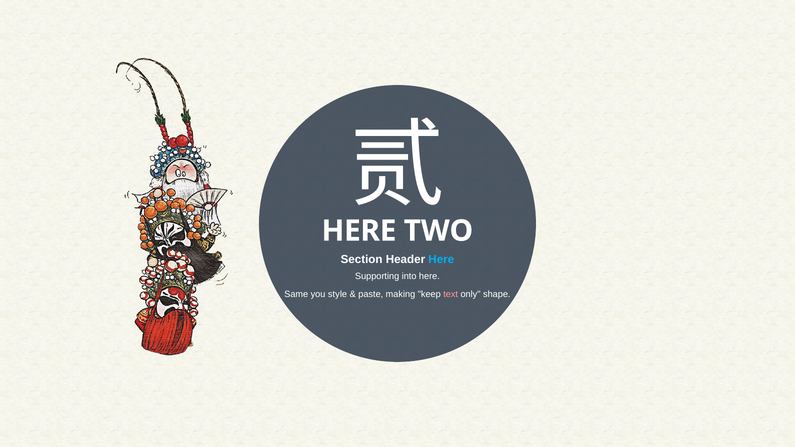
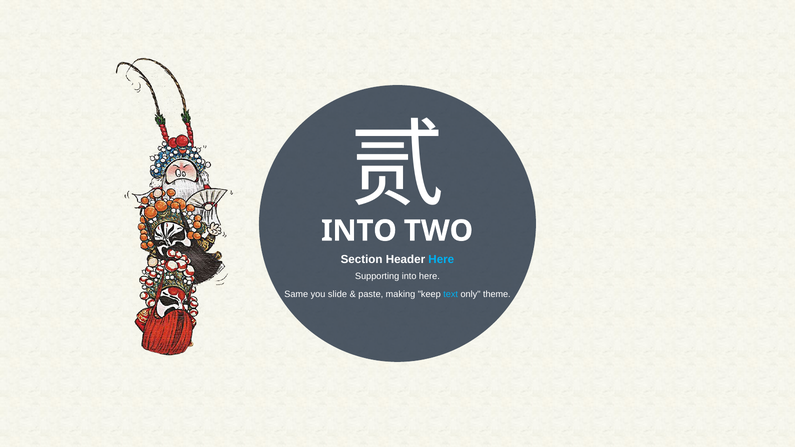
HERE at (359, 231): HERE -> INTO
style: style -> slide
text colour: pink -> light blue
shape: shape -> theme
